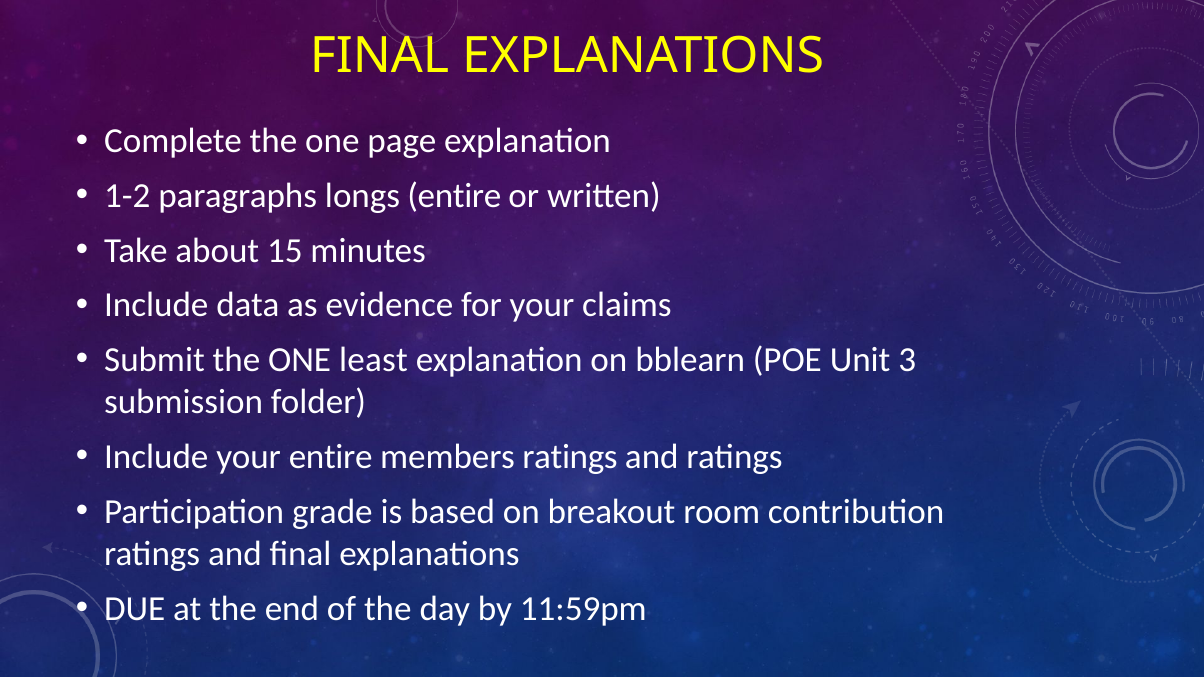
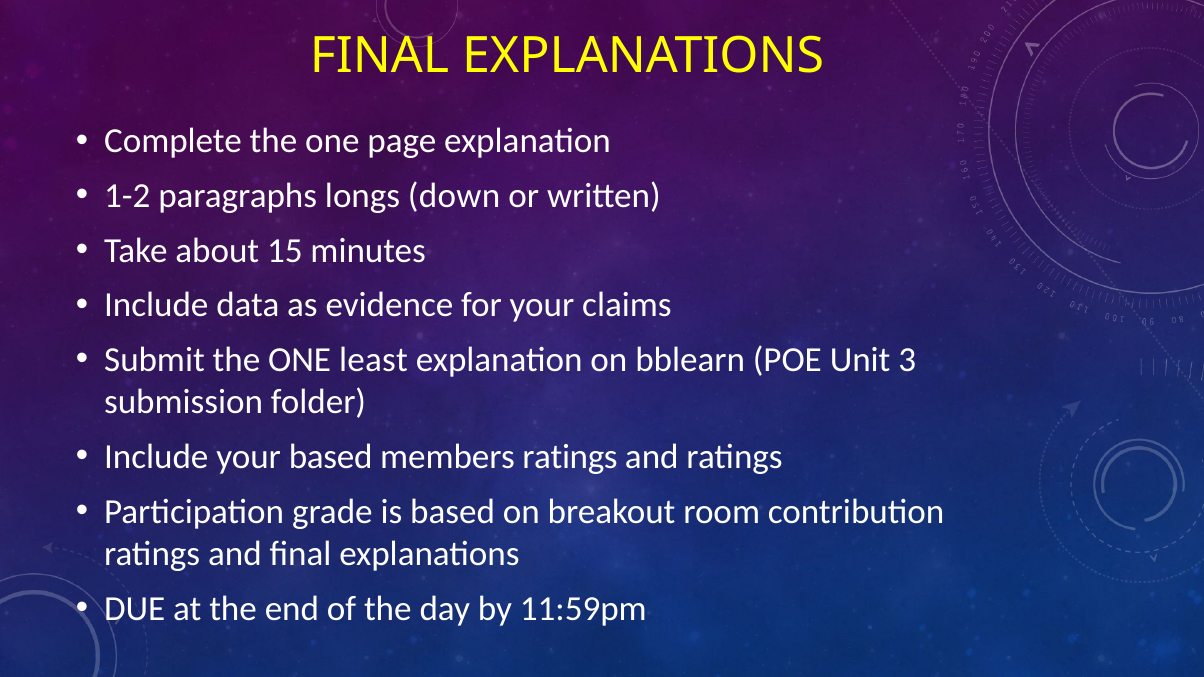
longs entire: entire -> down
your entire: entire -> based
